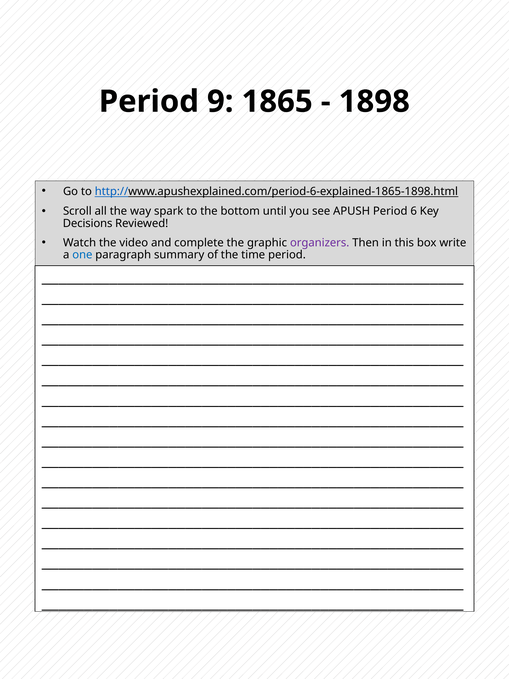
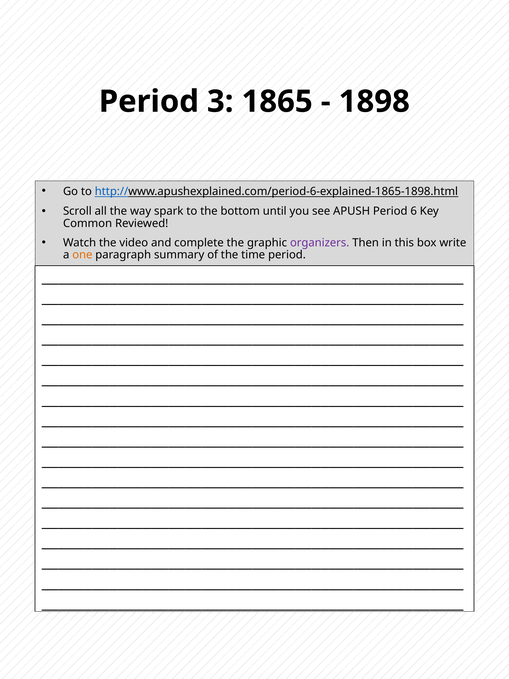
9: 9 -> 3
Decisions: Decisions -> Common
one colour: blue -> orange
